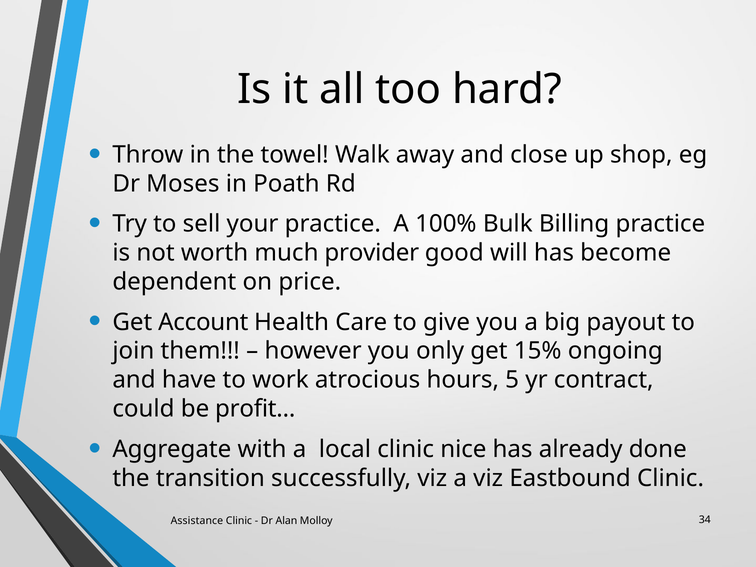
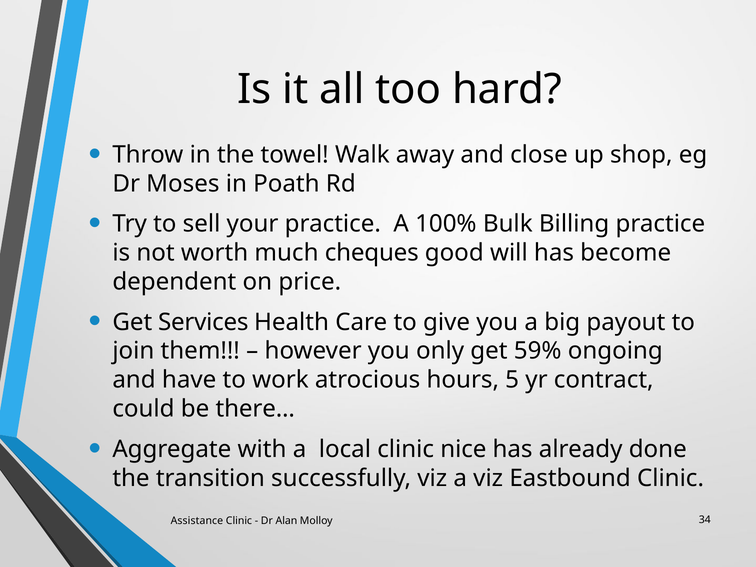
provider: provider -> cheques
Account: Account -> Services
15%: 15% -> 59%
profit…: profit… -> there…
